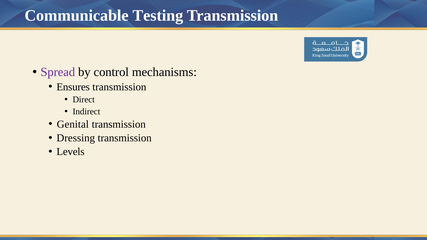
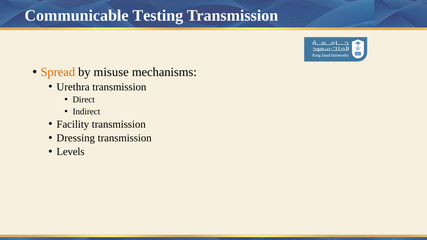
Spread colour: purple -> orange
control: control -> misuse
Ensures: Ensures -> Urethra
Genital: Genital -> Facility
